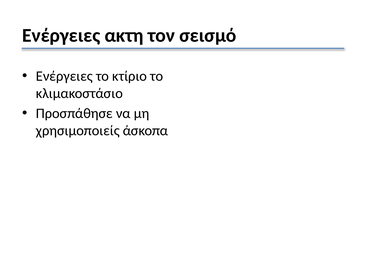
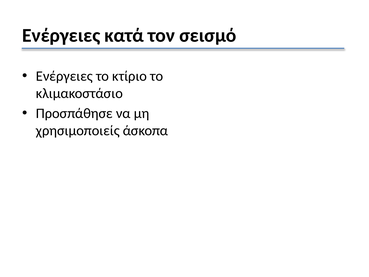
ακτη: ακτη -> κατά
